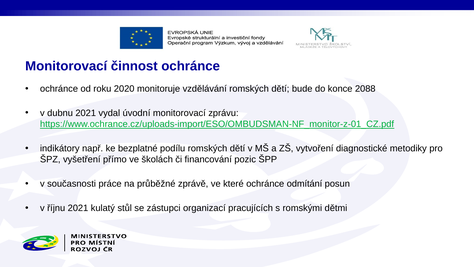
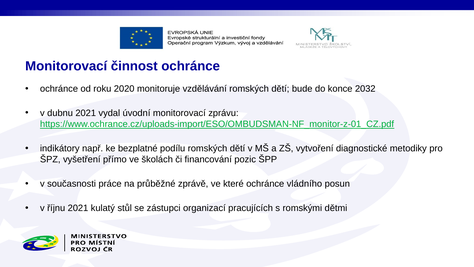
2088: 2088 -> 2032
odmítání: odmítání -> vládního
